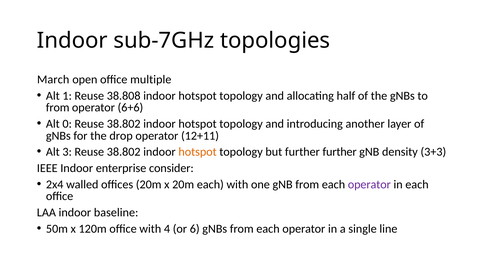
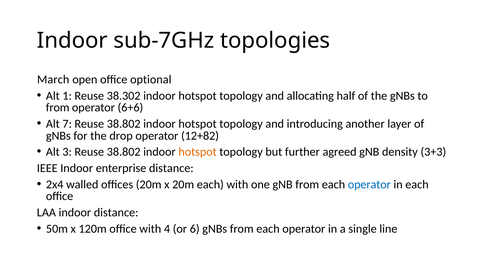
multiple: multiple -> optional
38.808: 38.808 -> 38.302
0: 0 -> 7
12+11: 12+11 -> 12+82
further further: further -> agreed
enterprise consider: consider -> distance
operator at (369, 185) colour: purple -> blue
indoor baseline: baseline -> distance
